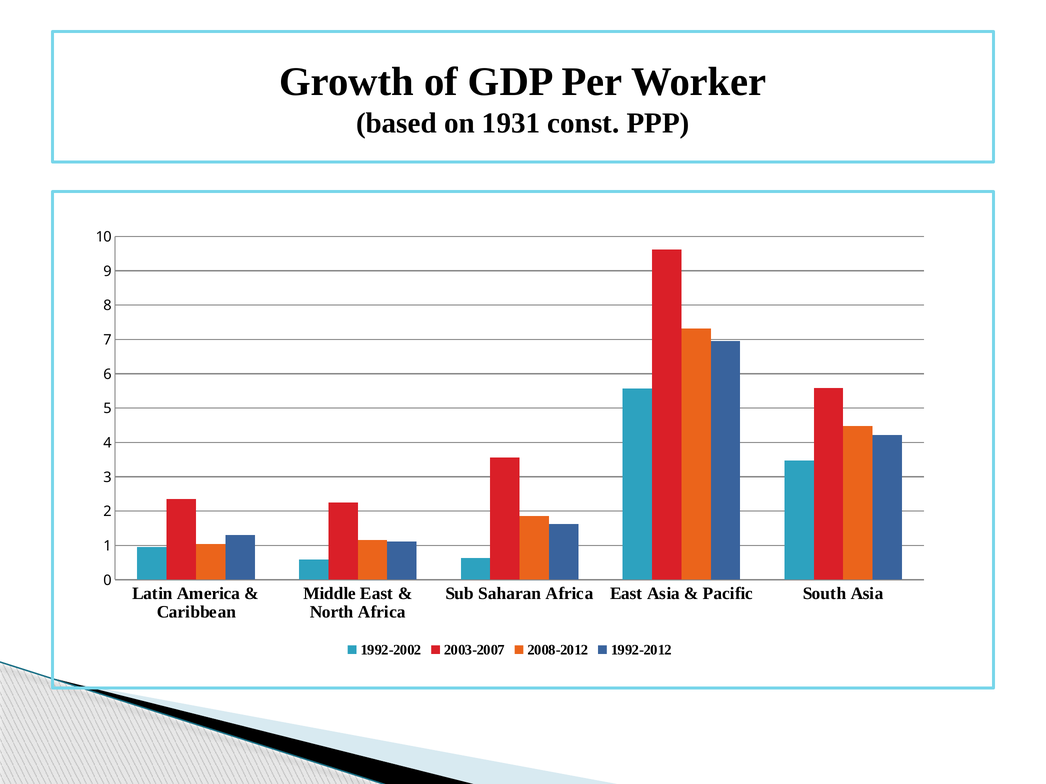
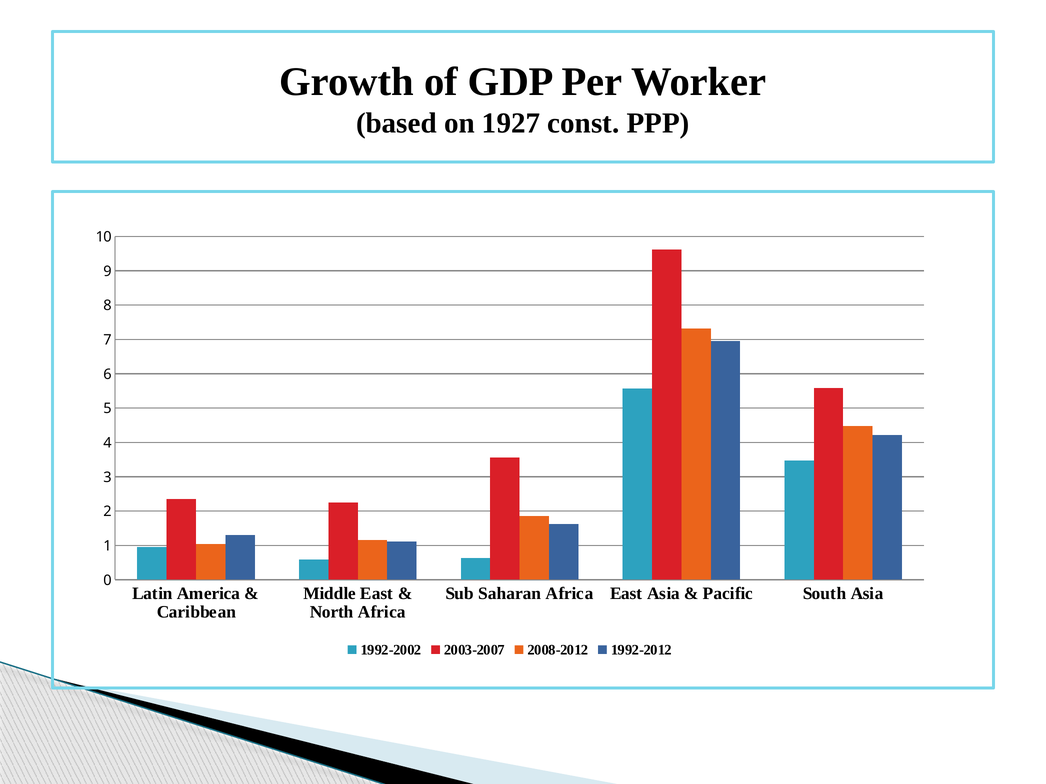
1931: 1931 -> 1927
